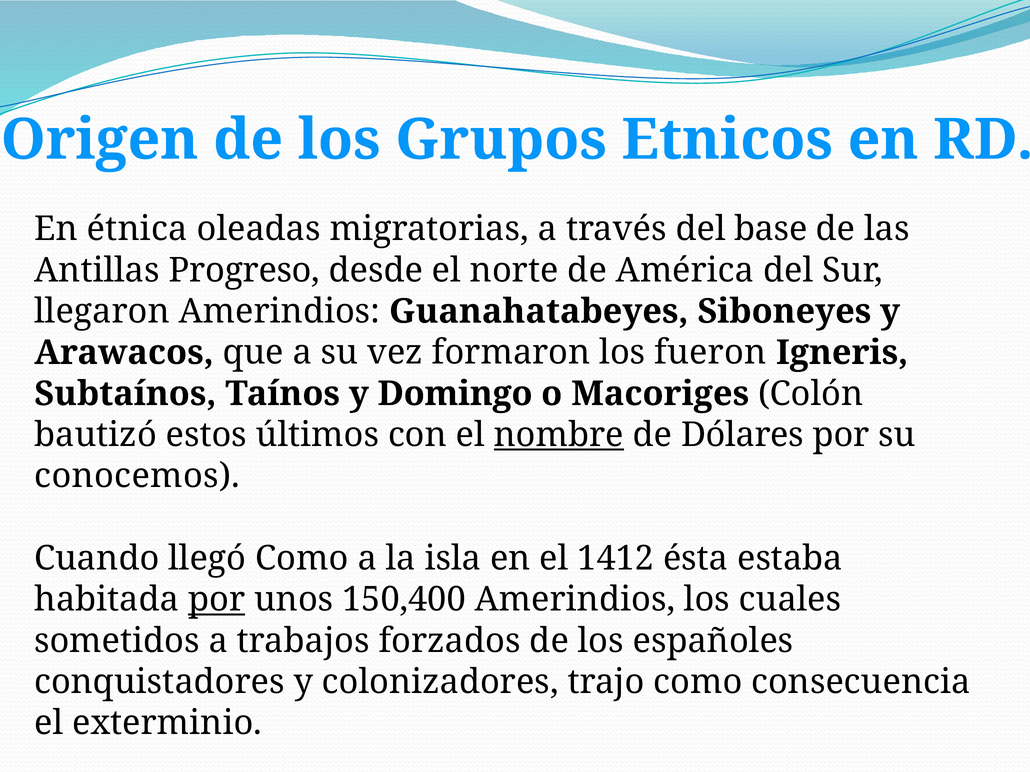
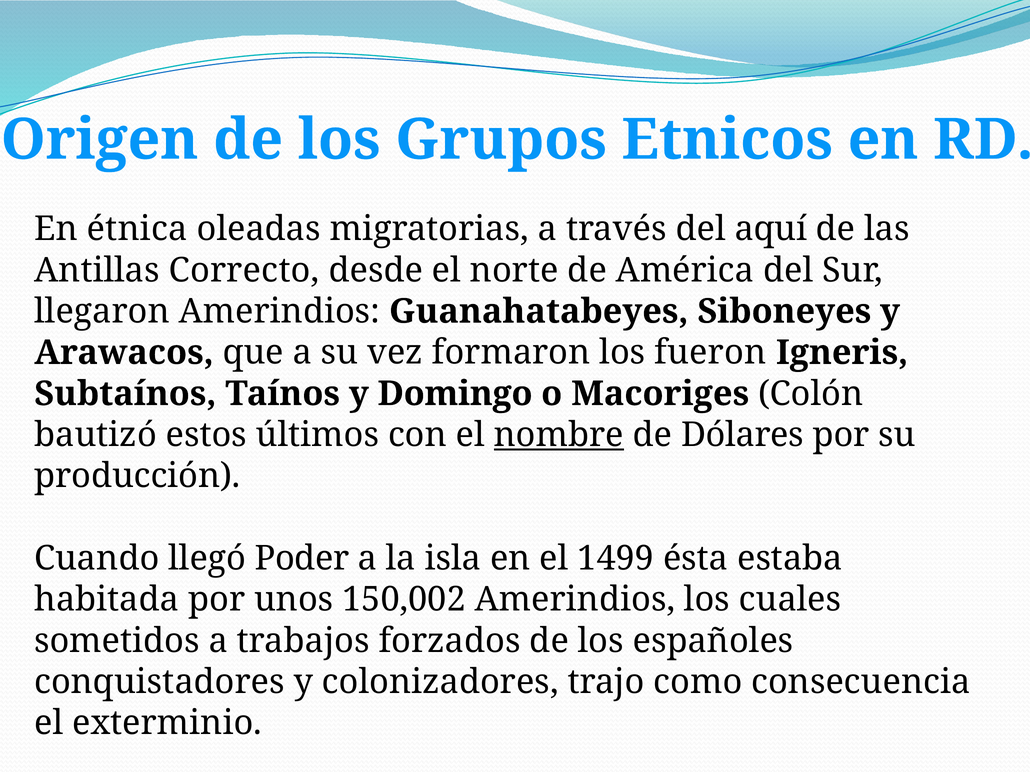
base: base -> aquí
Progreso: Progreso -> Correcto
conocemos: conocemos -> producción
llegó Como: Como -> Poder
1412: 1412 -> 1499
por at (217, 600) underline: present -> none
150,400: 150,400 -> 150,002
